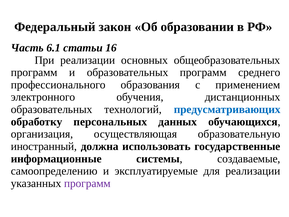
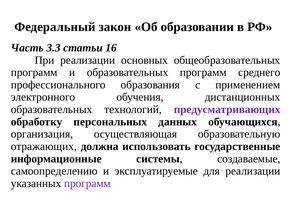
6.1: 6.1 -> 3.3
предусматривающих colour: blue -> purple
иностранный: иностранный -> отражающих
